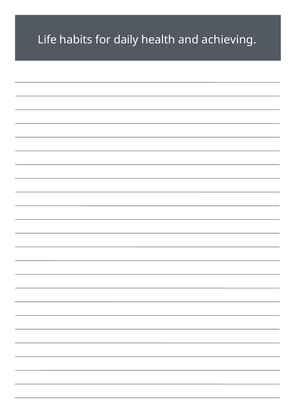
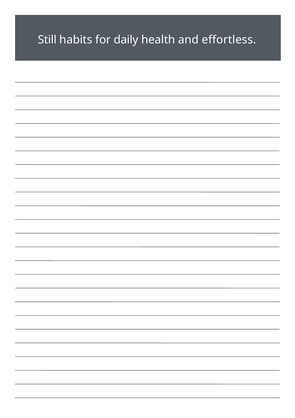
Life: Life -> Still
achieving: achieving -> effortless
